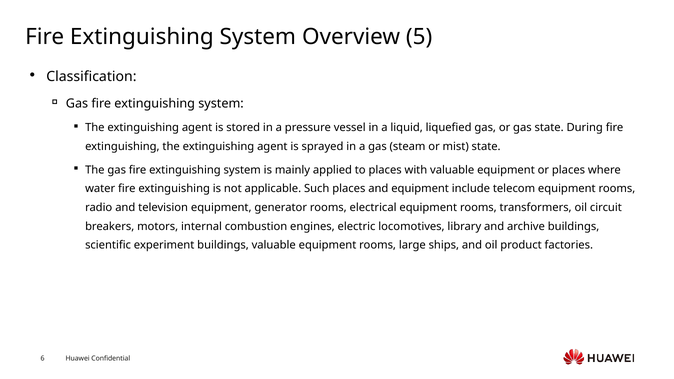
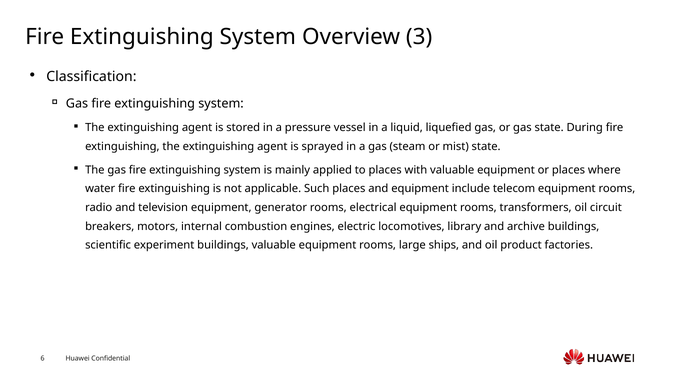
5: 5 -> 3
